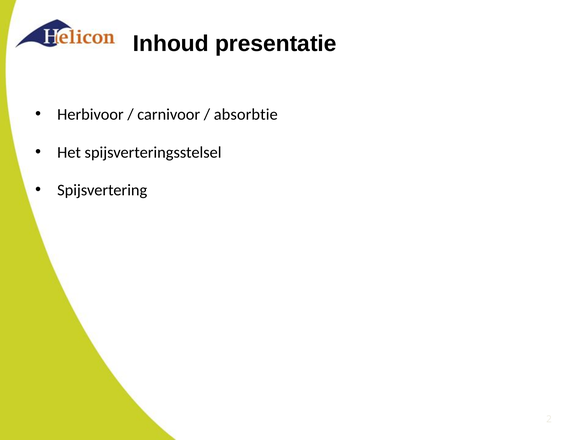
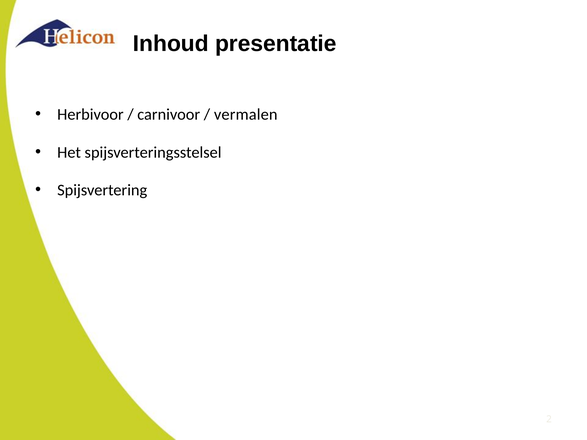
absorbtie: absorbtie -> vermalen
